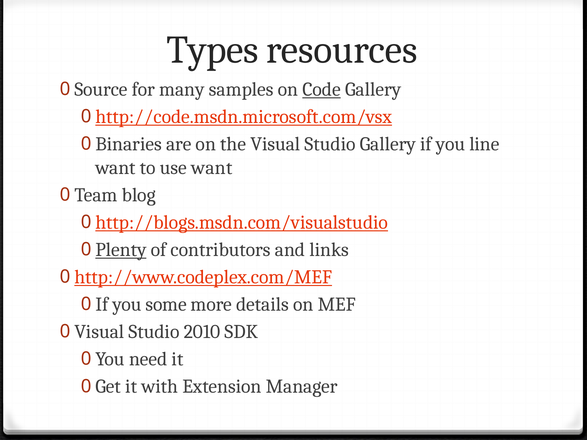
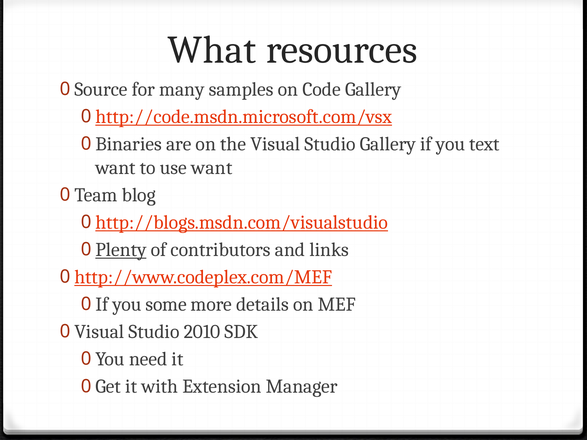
Types: Types -> What
Code underline: present -> none
line: line -> text
